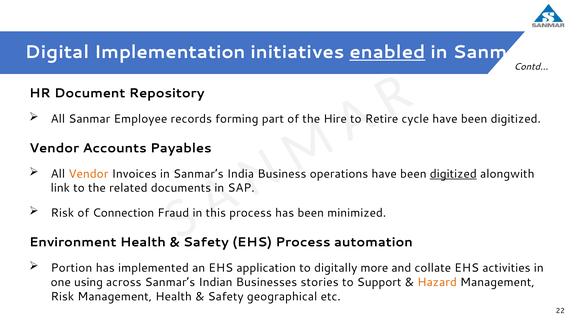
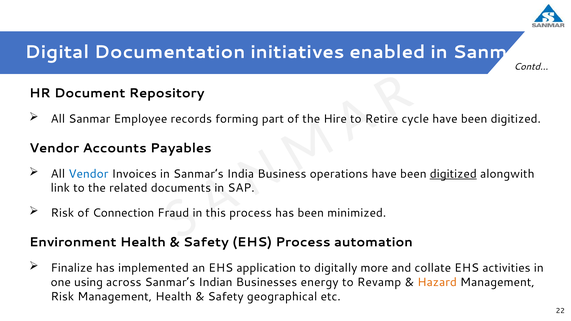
Implementation: Implementation -> Documentation
enabled underline: present -> none
Vendor at (88, 174) colour: orange -> blue
Portion: Portion -> Finalize
stories: stories -> energy
Support: Support -> Revamp
